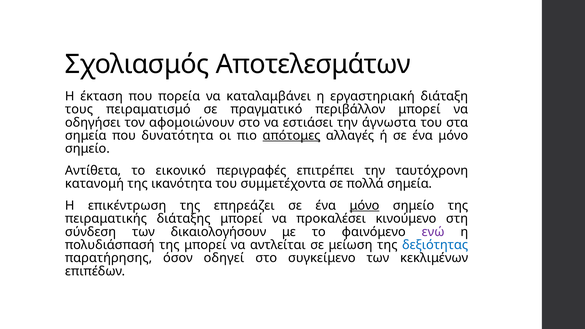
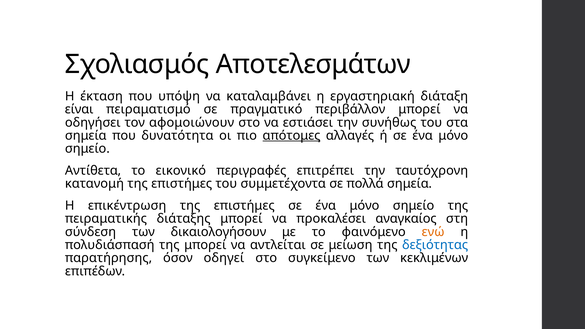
πορεία: πορεία -> υπόψη
τους: τους -> είναι
άγνωστα: άγνωστα -> συνήθως
κατανομή της ικανότητα: ικανότητα -> επιστήμες
επικέντρωση της επηρεάζει: επηρεάζει -> επιστήμες
μόνο at (364, 206) underline: present -> none
κινούμενο: κινούμενο -> αναγκαίος
ενώ colour: purple -> orange
